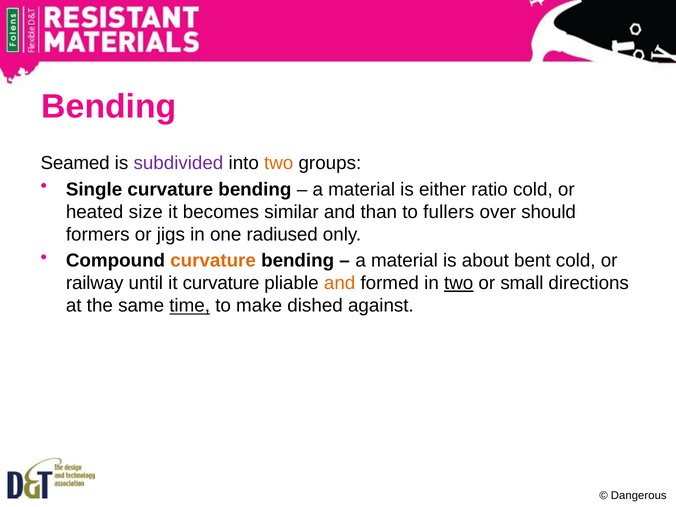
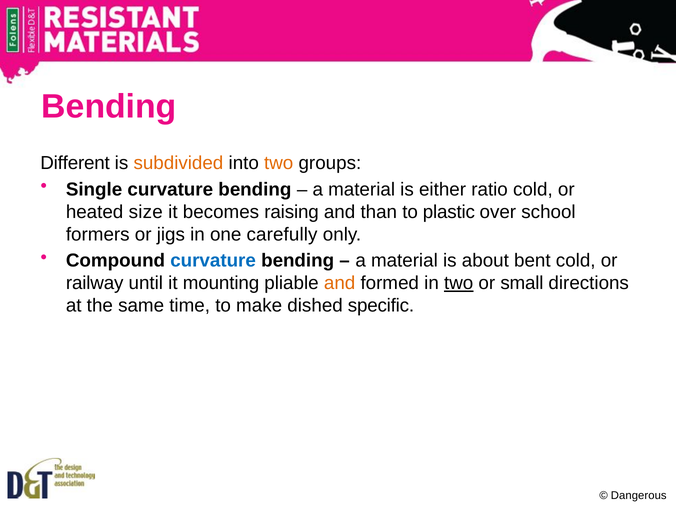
Seamed: Seamed -> Different
subdivided colour: purple -> orange
similar: similar -> raising
fullers: fullers -> plastic
should: should -> school
radiused: radiused -> carefully
curvature at (213, 261) colour: orange -> blue
it curvature: curvature -> mounting
time underline: present -> none
against: against -> specific
